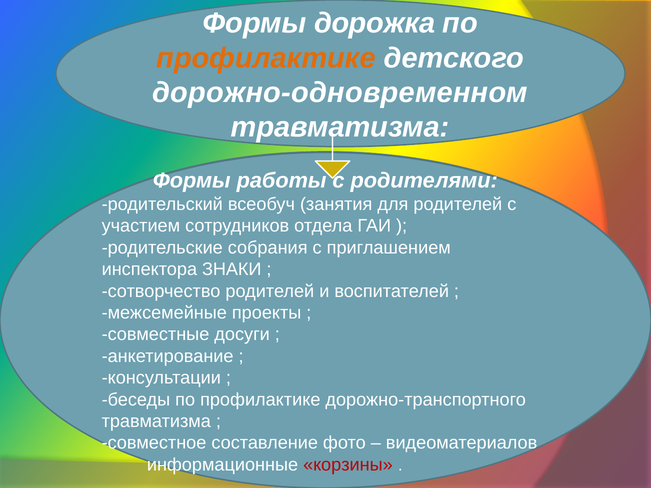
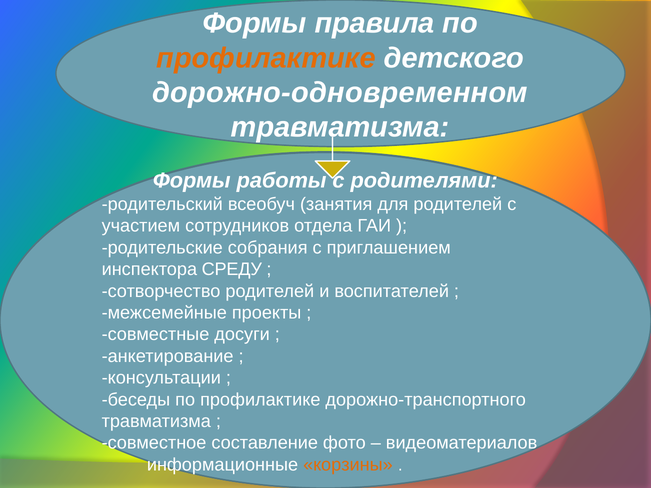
дорожка: дорожка -> правила
ЗНАКИ: ЗНАКИ -> СРЕДУ
корзины colour: red -> orange
